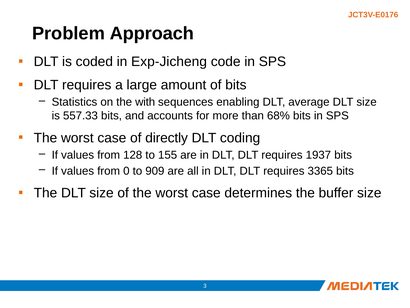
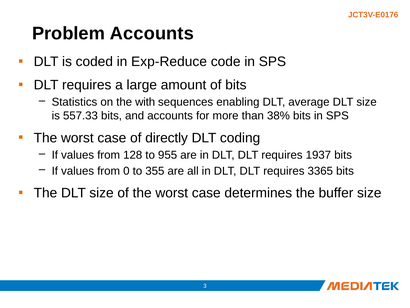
Problem Approach: Approach -> Accounts
Exp-Jicheng: Exp-Jicheng -> Exp-Reduce
68%: 68% -> 38%
155: 155 -> 955
909: 909 -> 355
